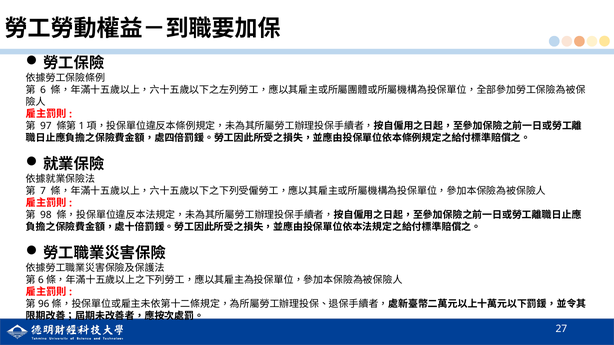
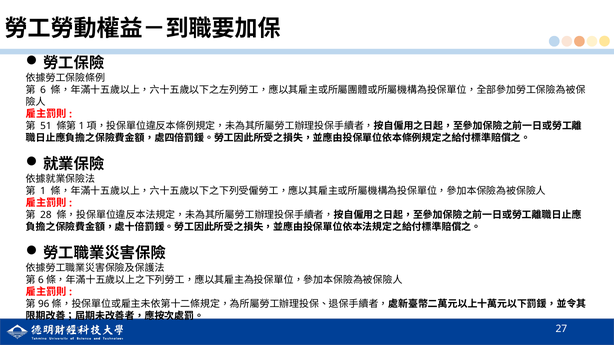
97: 97 -> 51
7: 7 -> 1
98: 98 -> 28
